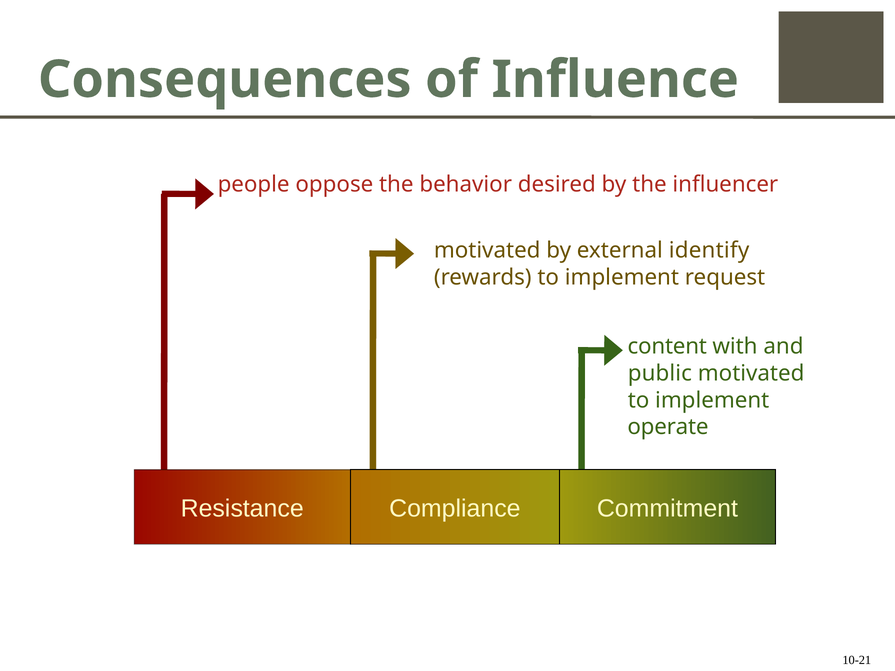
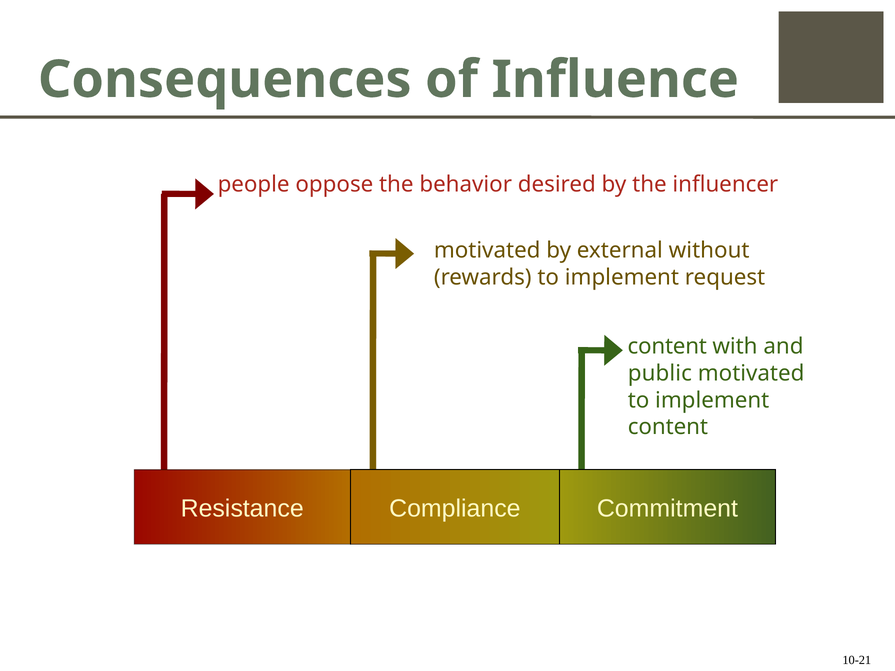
identify: identify -> without
operate at (668, 427): operate -> content
